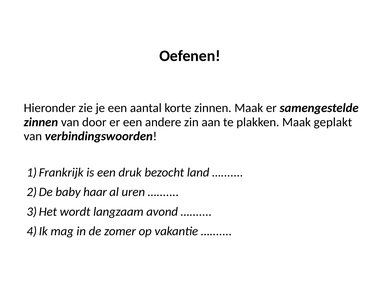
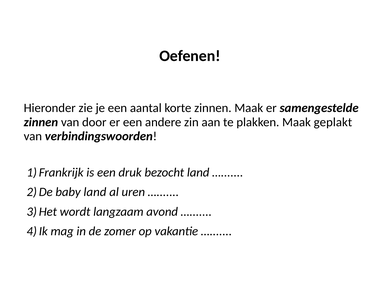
baby haar: haar -> land
